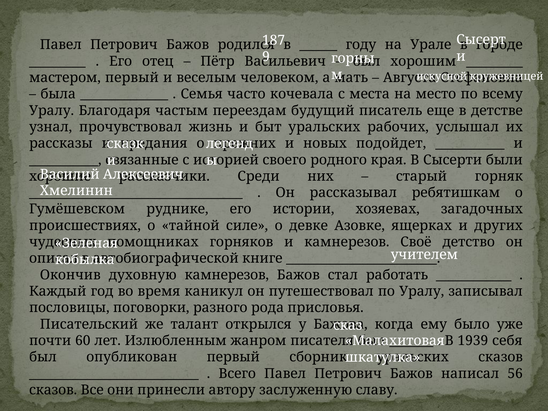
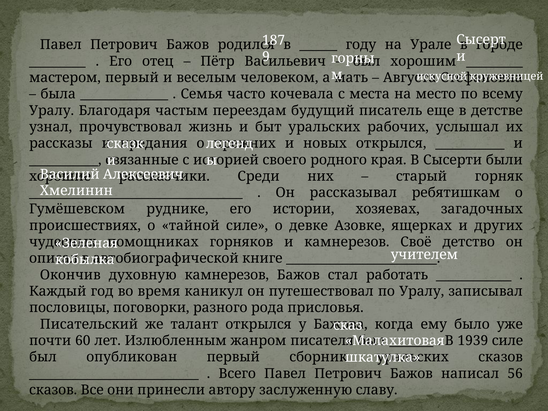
новых подойдет: подойдет -> открылся
1939 себя: себя -> силе
